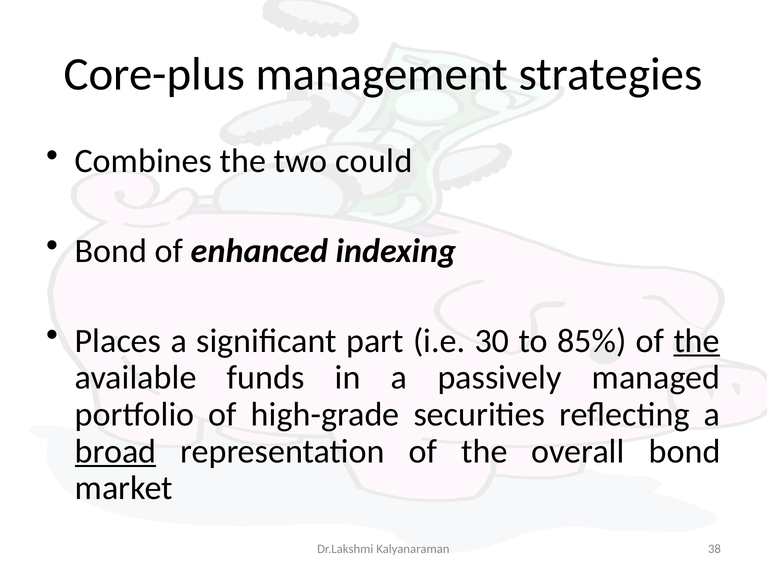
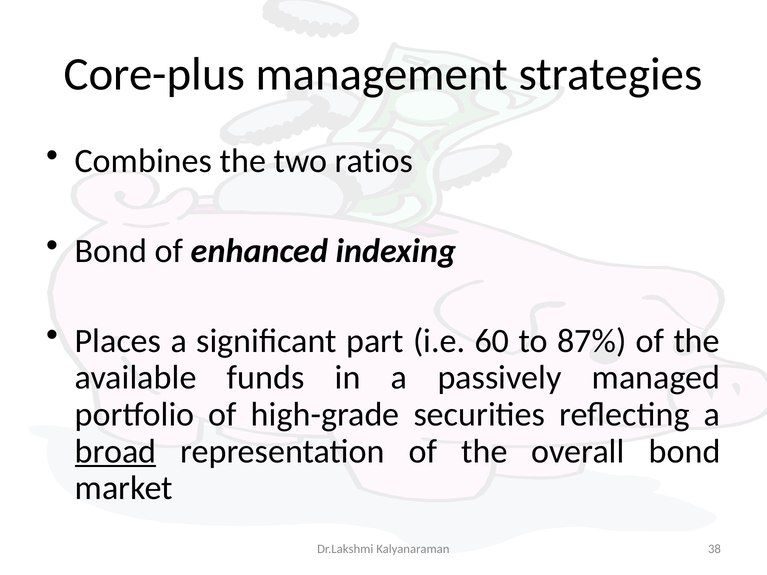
could: could -> ratios
30: 30 -> 60
85%: 85% -> 87%
the at (697, 341) underline: present -> none
